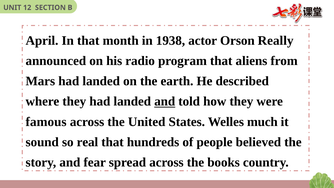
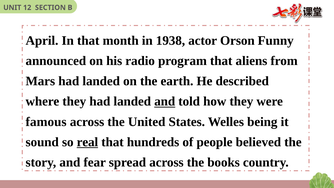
Really: Really -> Funny
much: much -> being
real underline: none -> present
